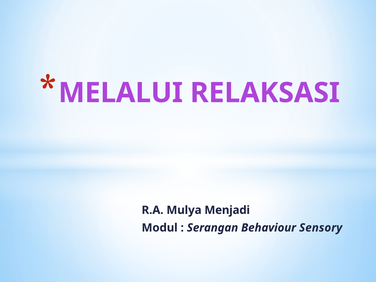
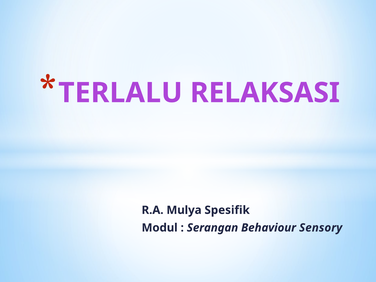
MELALUI: MELALUI -> TERLALU
Menjadi: Menjadi -> Spesifik
